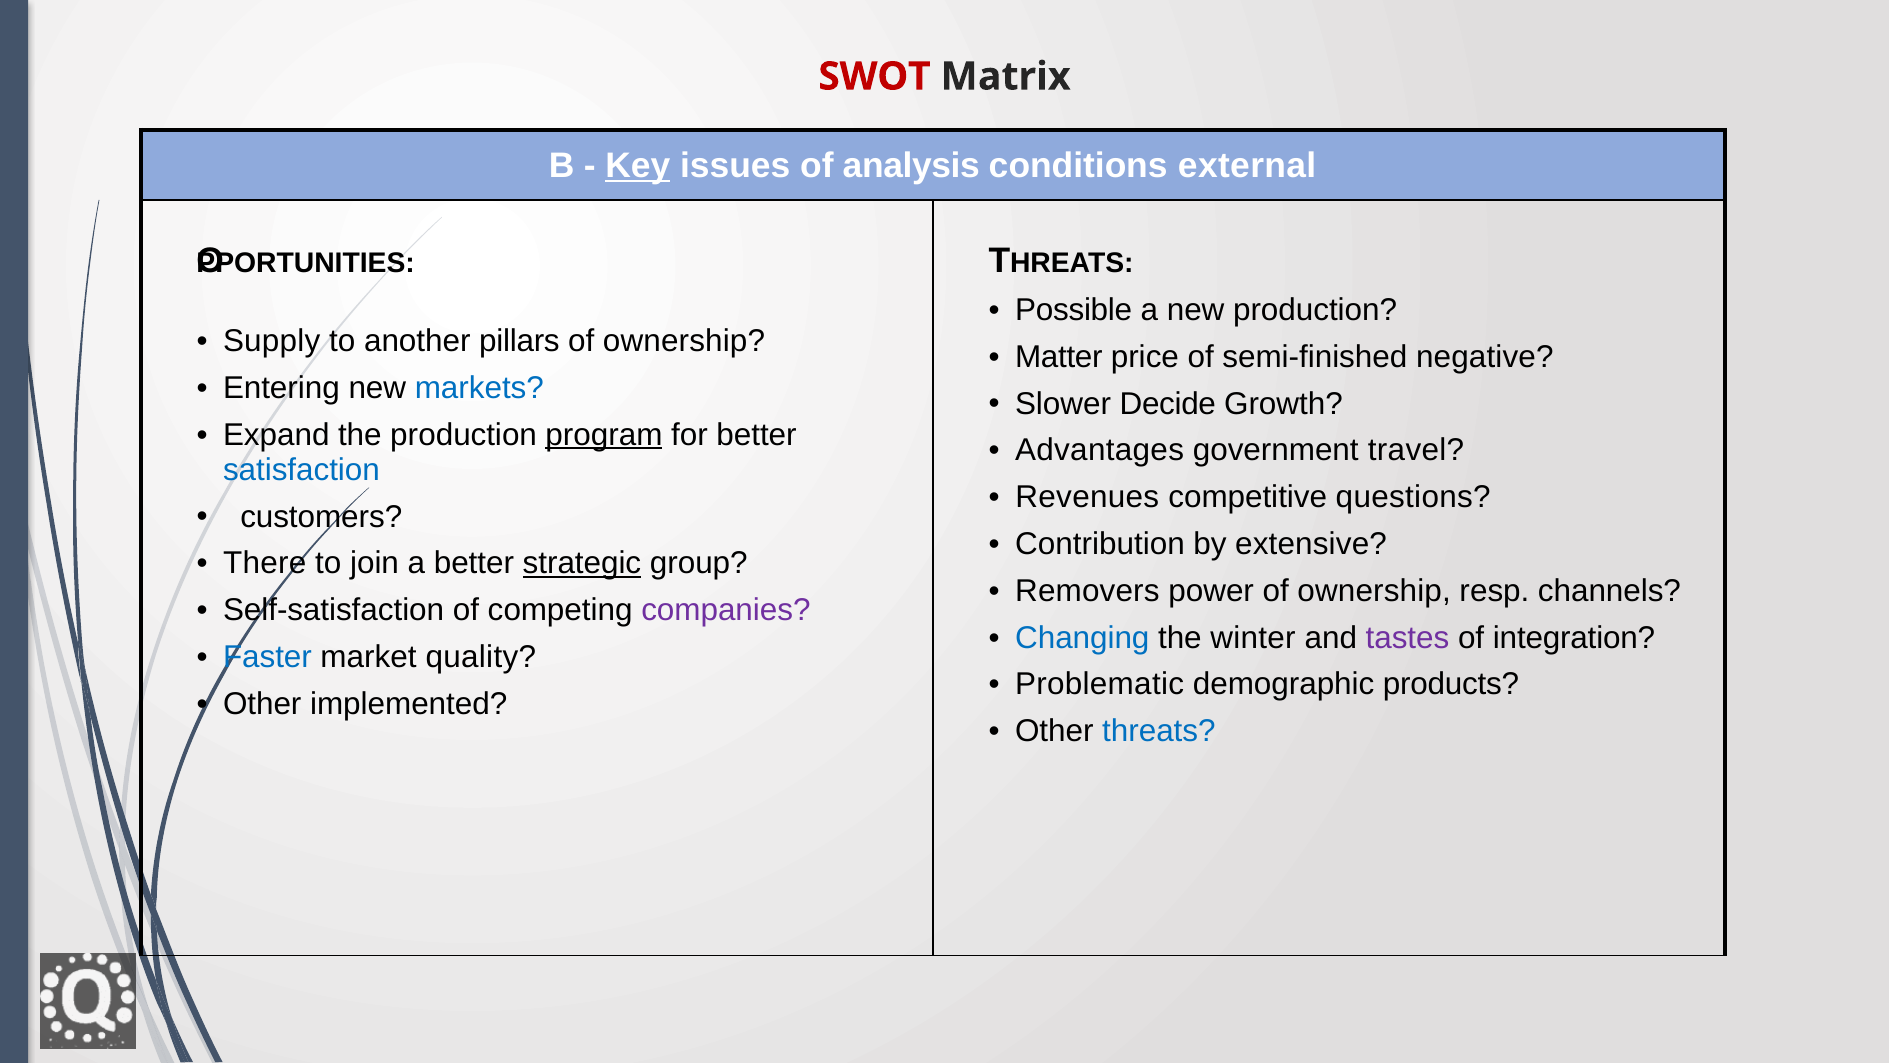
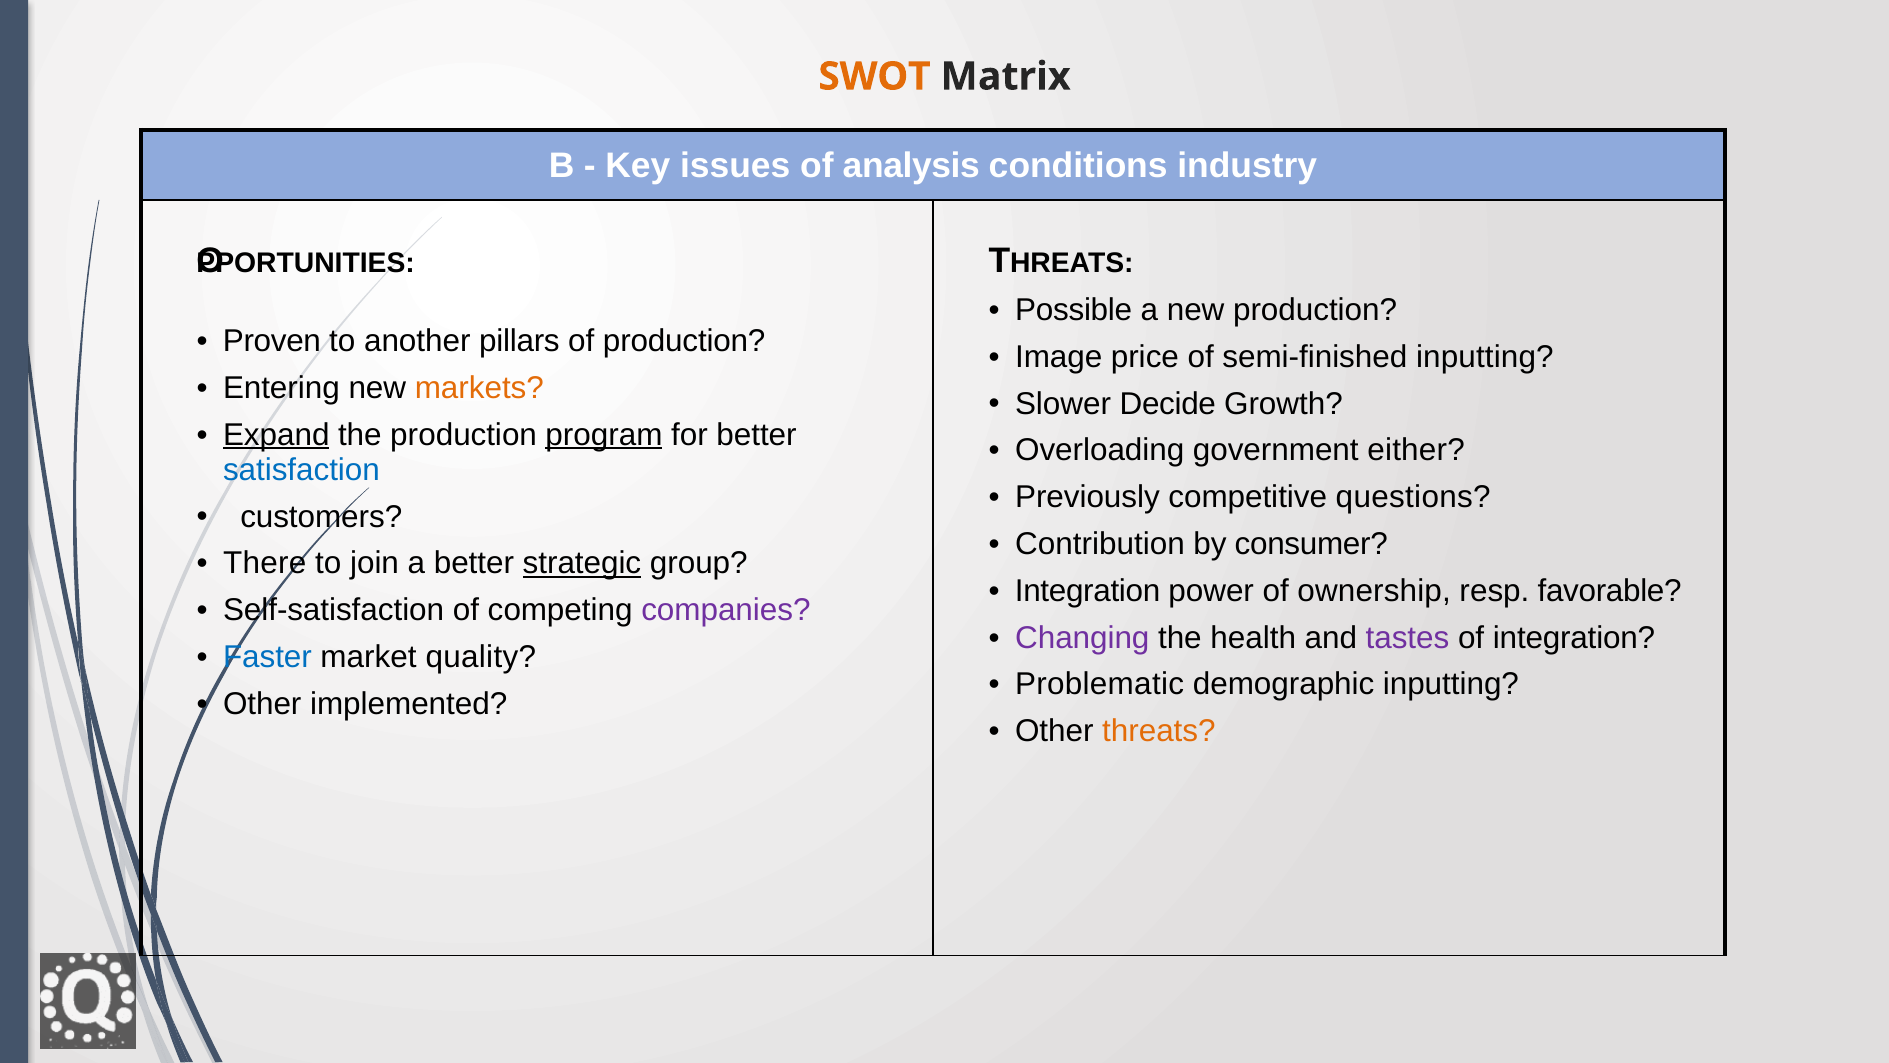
SWOT colour: red -> orange
Key underline: present -> none
external: external -> industry
Supply: Supply -> Proven
ownership at (684, 341): ownership -> production
Matter: Matter -> Image
semi-finished negative: negative -> inputting
markets colour: blue -> orange
Expand underline: none -> present
Advantages: Advantages -> Overloading
travel: travel -> either
Revenues: Revenues -> Previously
extensive: extensive -> consumer
Removers at (1087, 591): Removers -> Integration
channels: channels -> favorable
Changing colour: blue -> purple
winter: winter -> health
demographic products: products -> inputting
threats colour: blue -> orange
